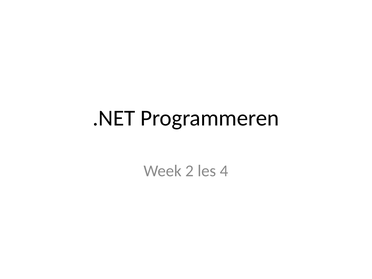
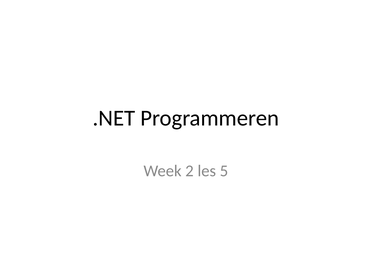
4: 4 -> 5
